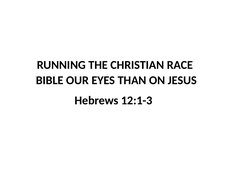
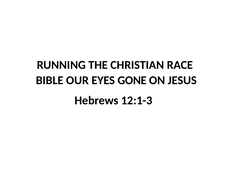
THAN: THAN -> GONE
